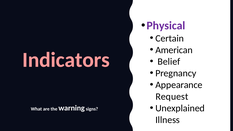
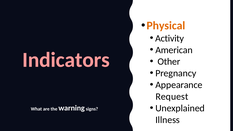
Physical colour: purple -> orange
Certain: Certain -> Activity
Belief: Belief -> Other
